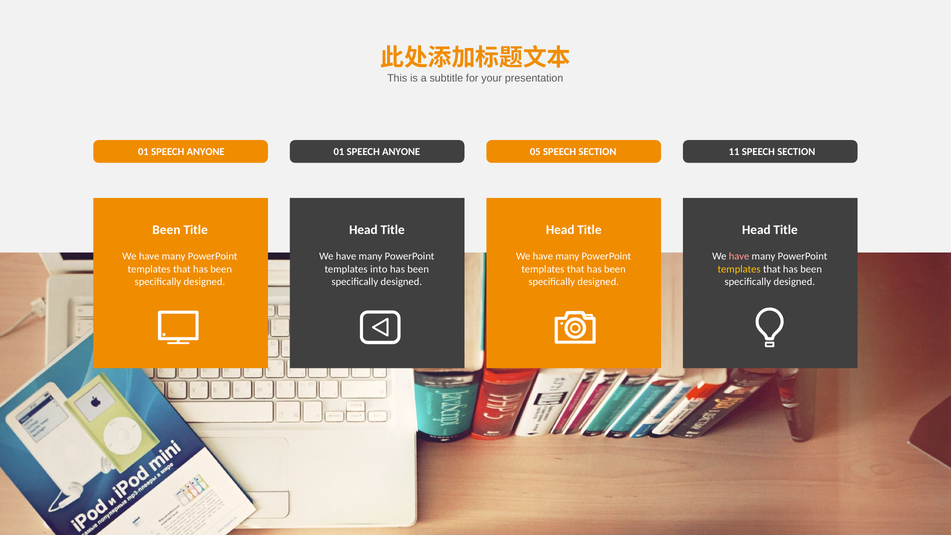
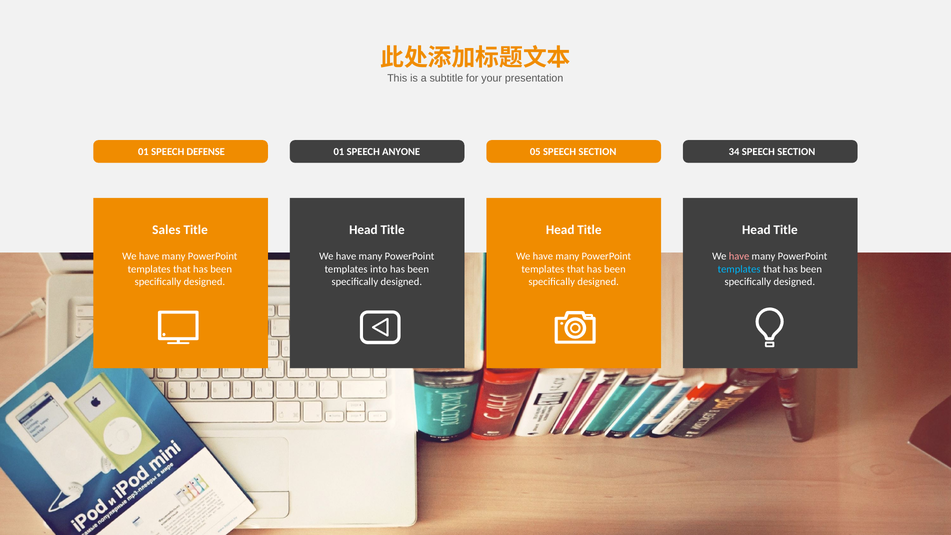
ANYONE at (206, 152): ANYONE -> DEFENSE
11: 11 -> 34
Been at (166, 230): Been -> Sales
templates at (739, 269) colour: yellow -> light blue
